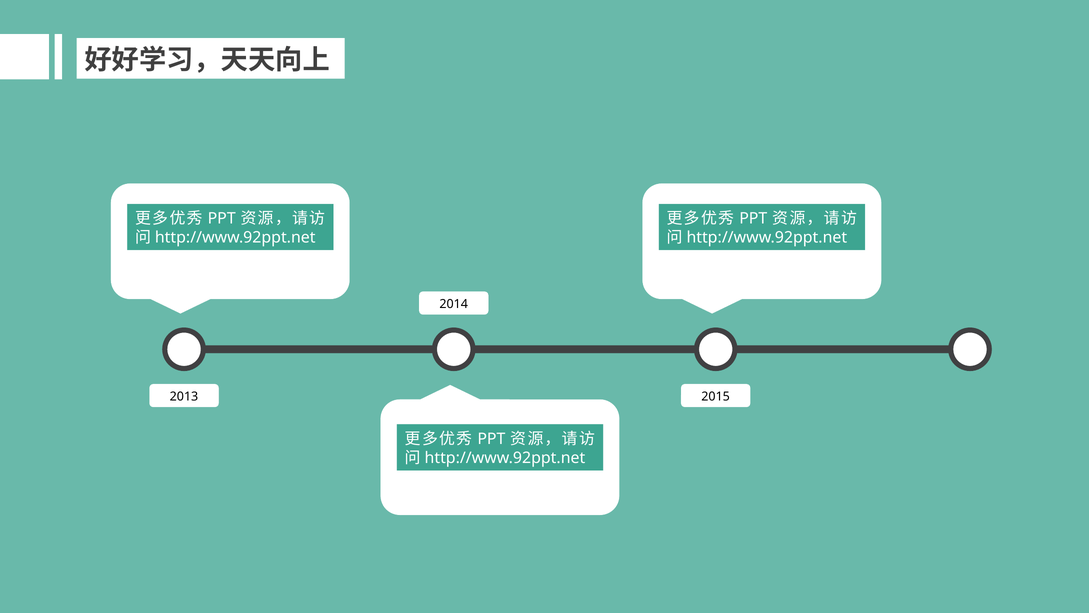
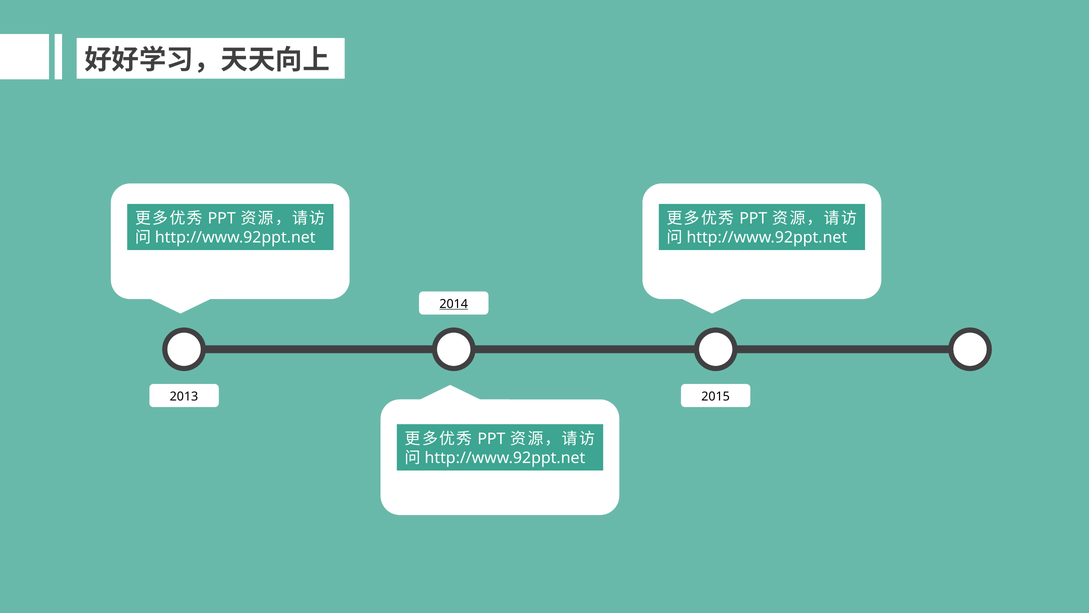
2014 underline: none -> present
